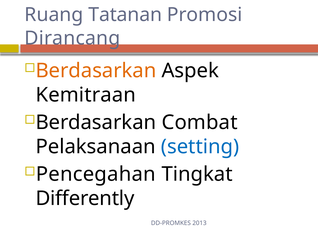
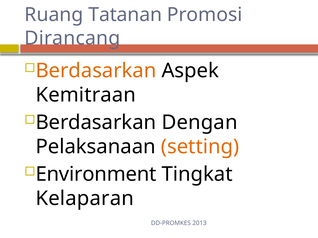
Combat: Combat -> Dengan
setting colour: blue -> orange
Pencegahan: Pencegahan -> Environment
Differently: Differently -> Kelaparan
